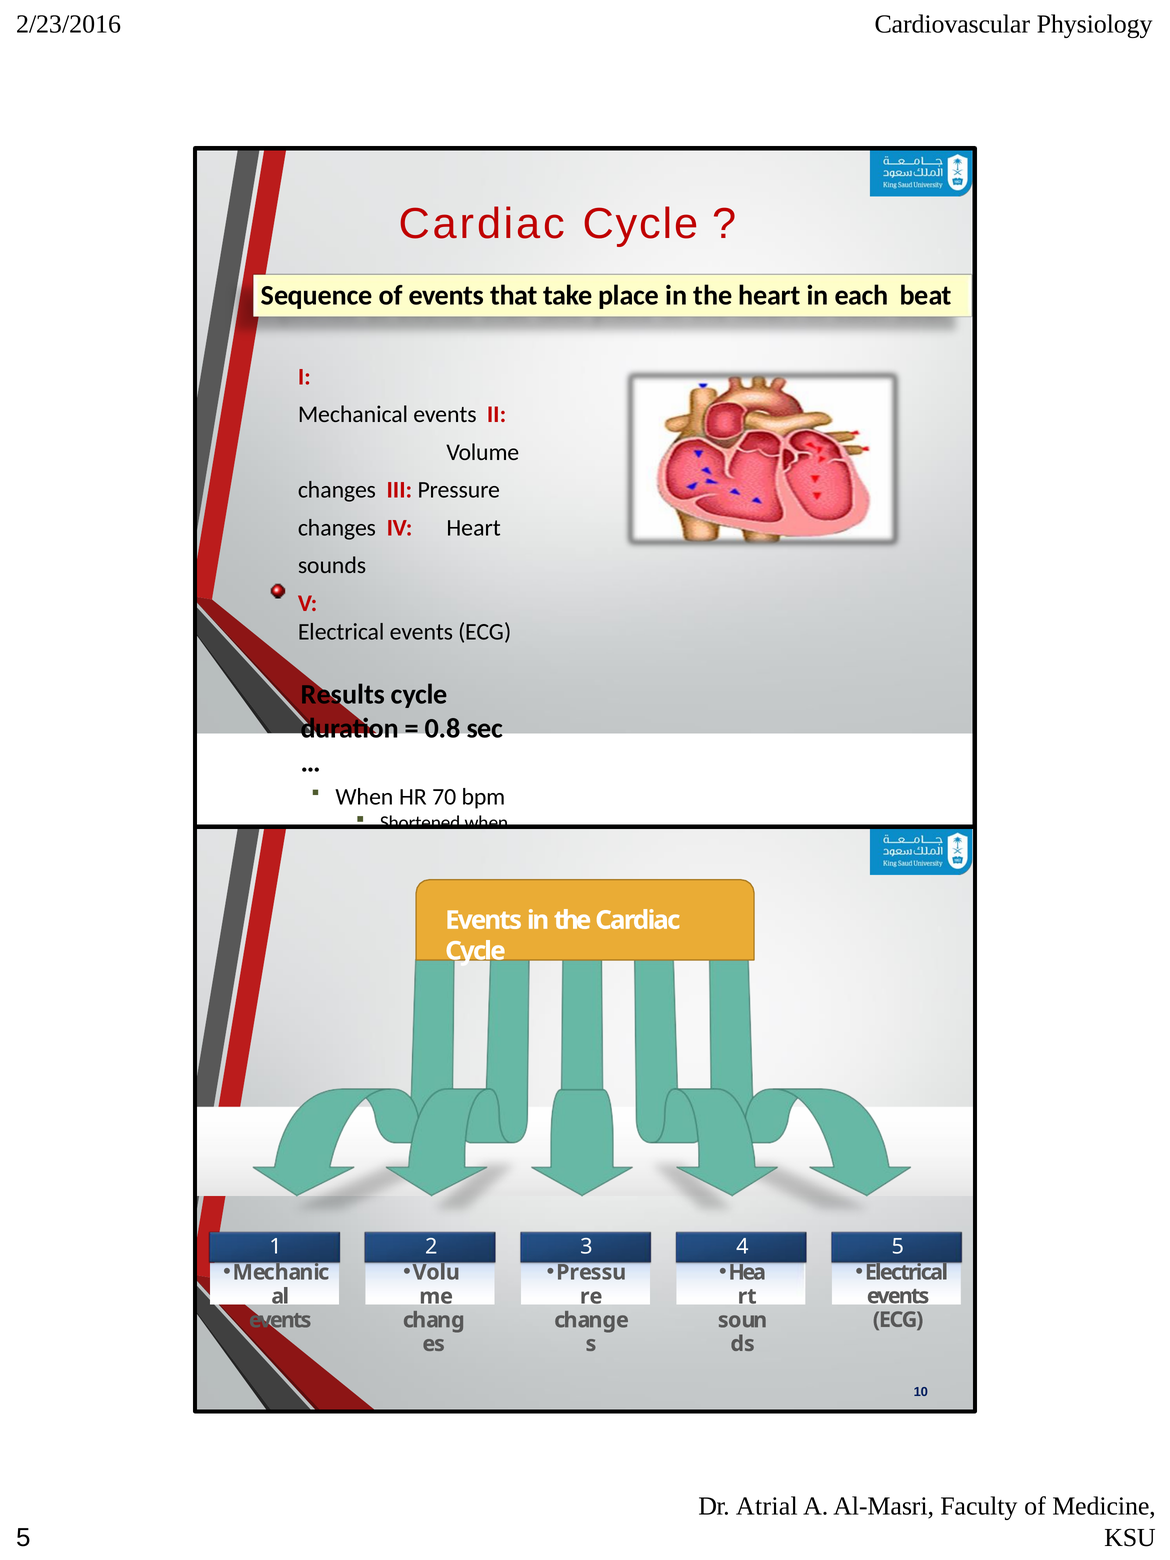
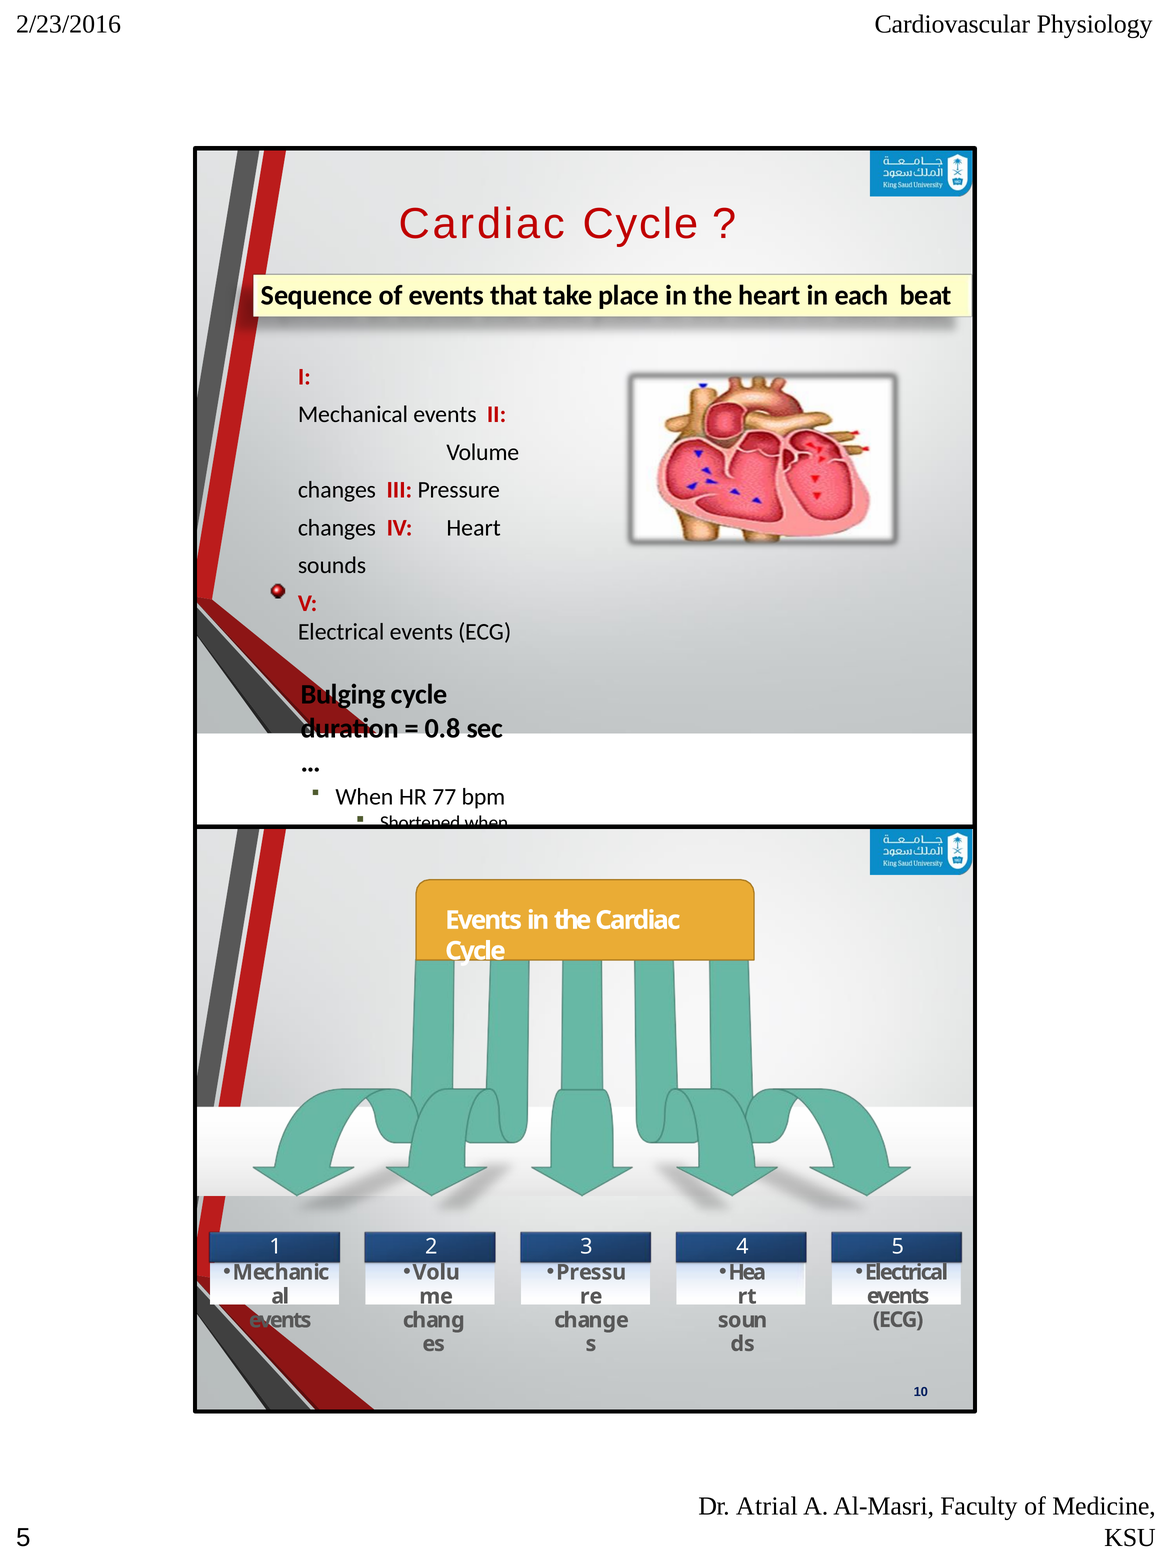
Results: Results -> Bulging
70: 70 -> 77
